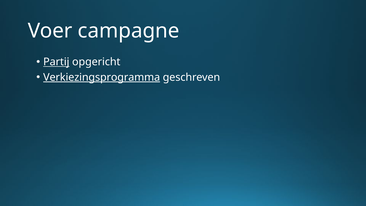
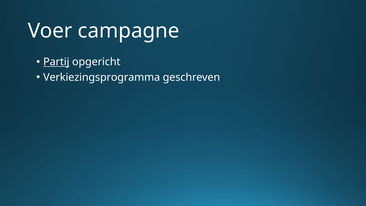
Verkiezingsprogramma underline: present -> none
